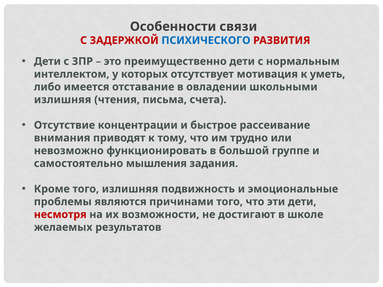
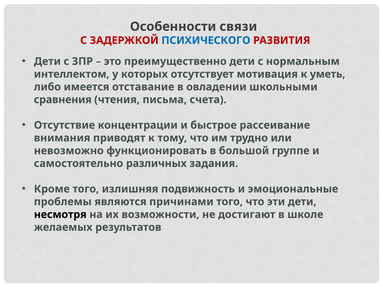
излишняя at (63, 100): излишняя -> сравнения
мышления: мышления -> различных
несмотря colour: red -> black
